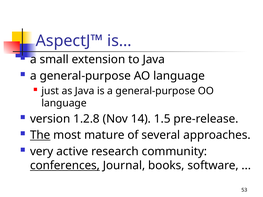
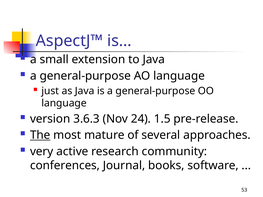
1.2.8: 1.2.8 -> 3.6.3
14: 14 -> 24
conferences underline: present -> none
